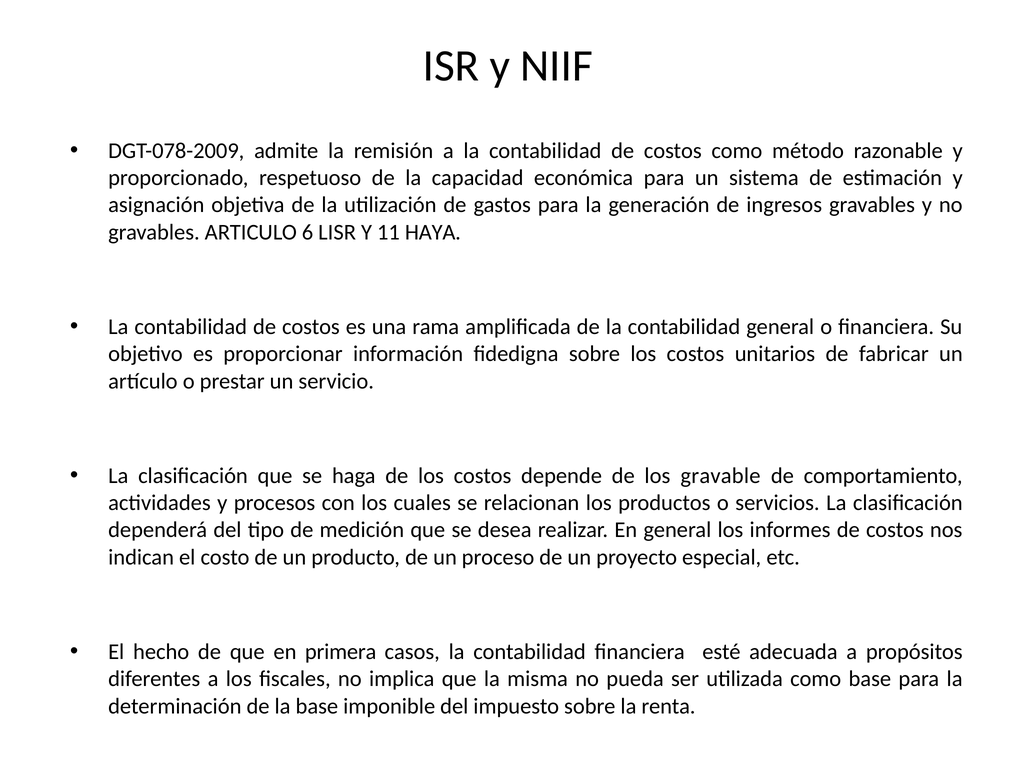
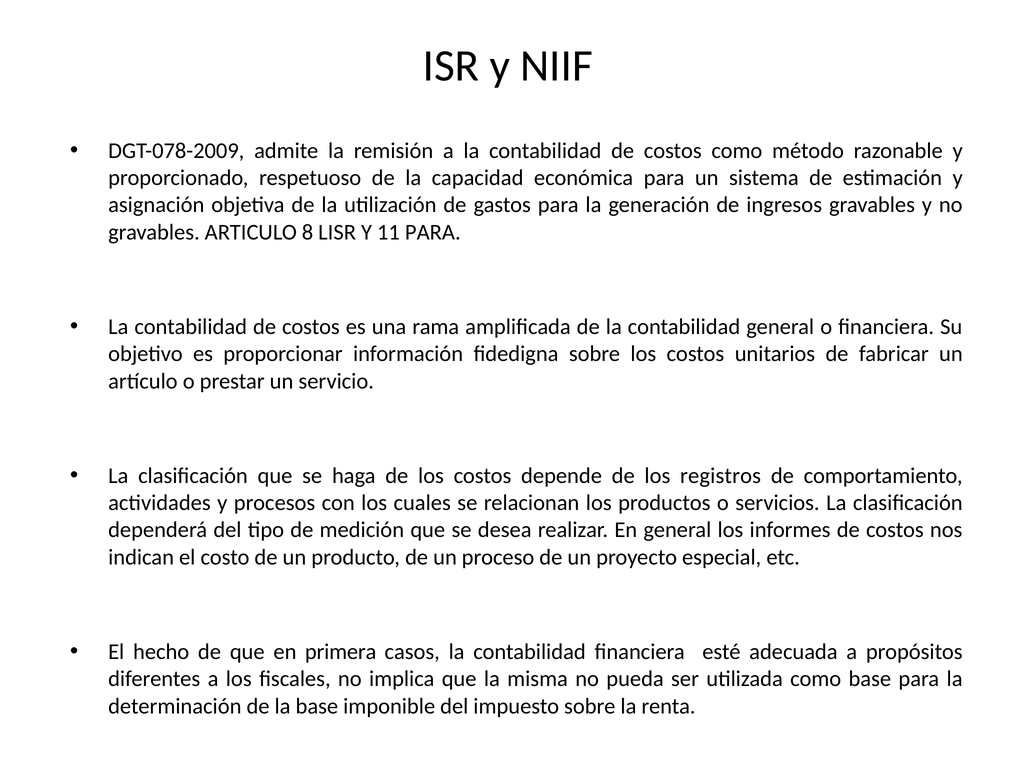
6: 6 -> 8
11 HAYA: HAYA -> PARA
gravable: gravable -> registros
